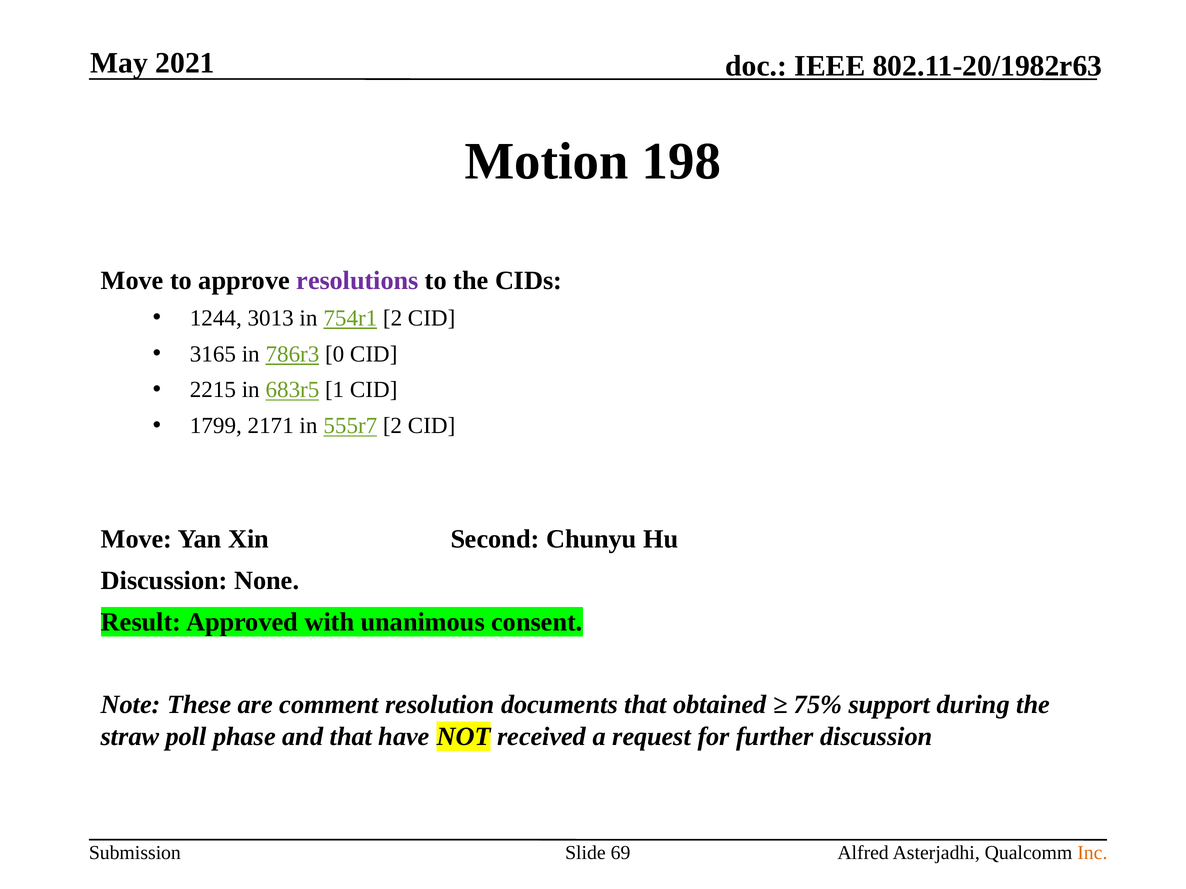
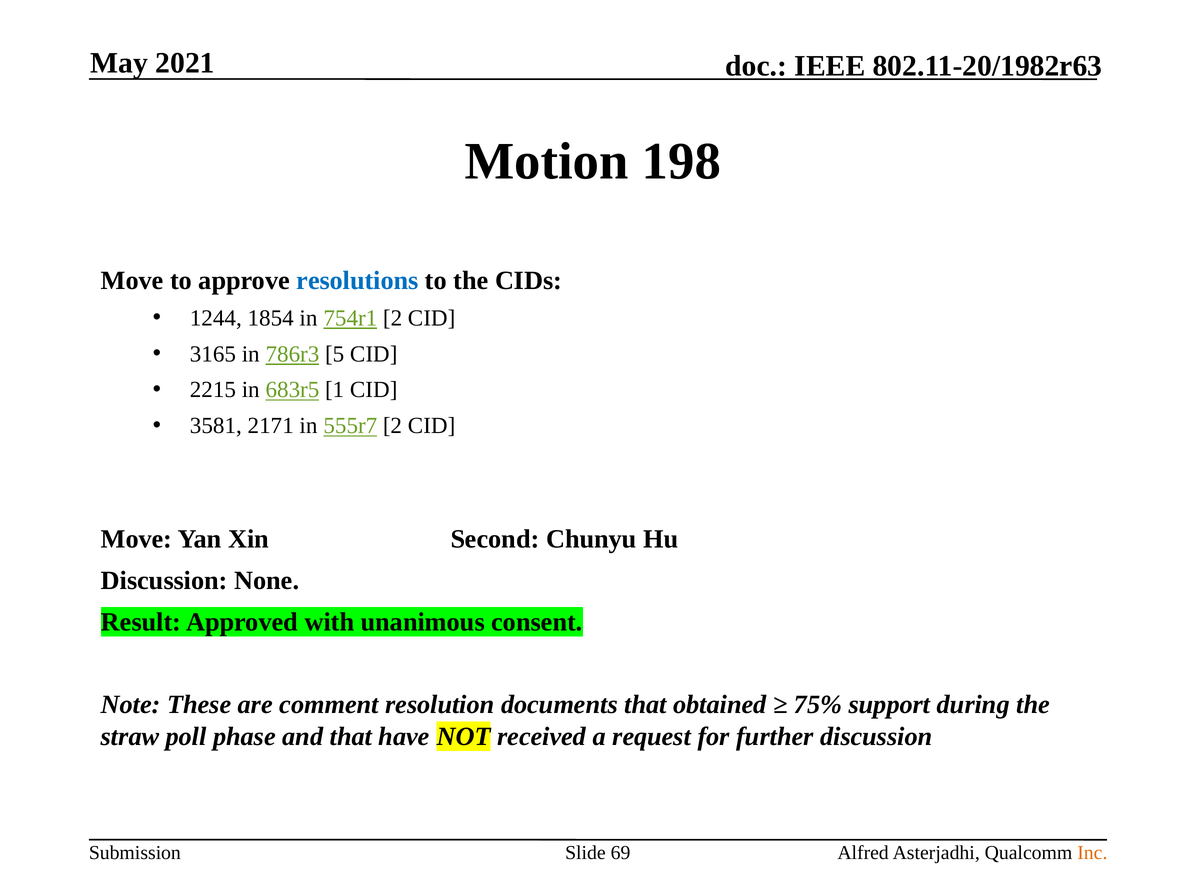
resolutions colour: purple -> blue
3013: 3013 -> 1854
0: 0 -> 5
1799: 1799 -> 3581
